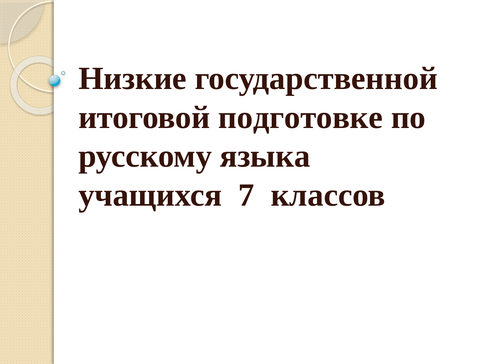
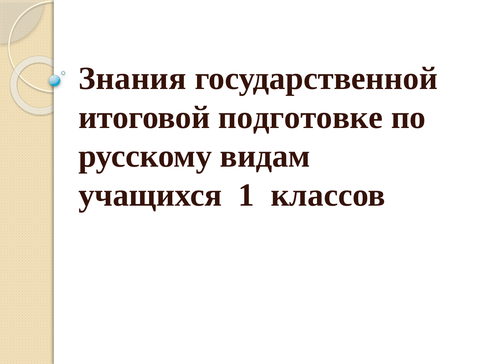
Низкие: Низкие -> Знания
языка: языка -> видам
7: 7 -> 1
